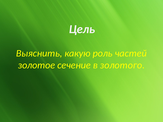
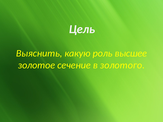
частей: частей -> высшее
